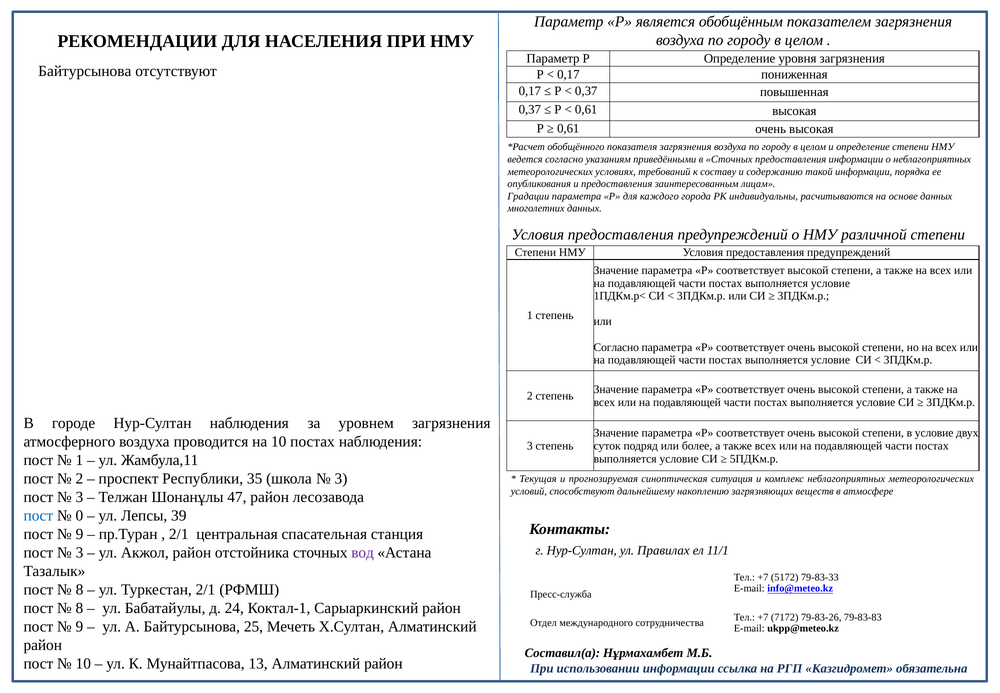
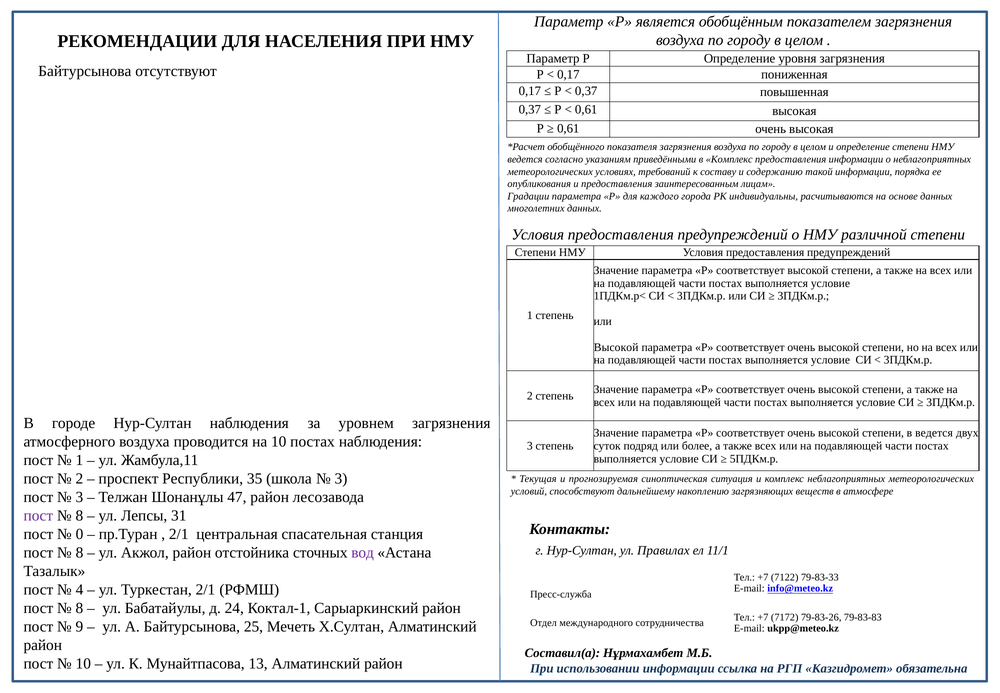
в Сточных: Сточных -> Комплекс
Согласно at (616, 347): Согласно -> Высокой
в условие: условие -> ведется
пост at (38, 515) colour: blue -> purple
0 at (79, 515): 0 -> 8
39: 39 -> 31
9 at (80, 534): 9 -> 0
3 at (80, 552): 3 -> 8
5172: 5172 -> 7122
8 at (80, 589): 8 -> 4
